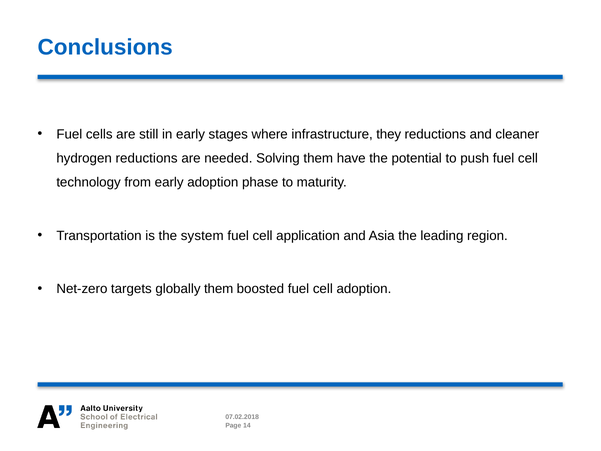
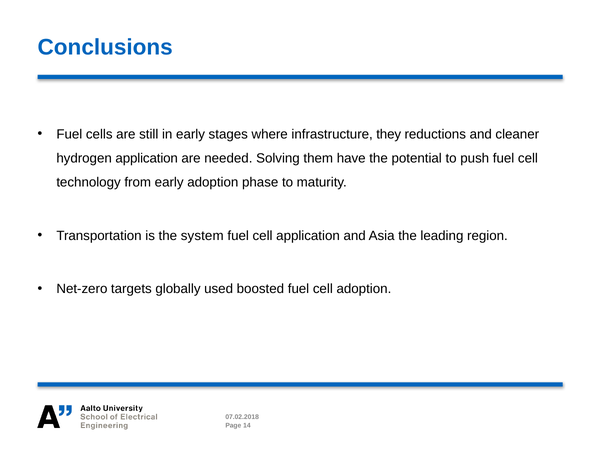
hydrogen reductions: reductions -> application
globally them: them -> used
